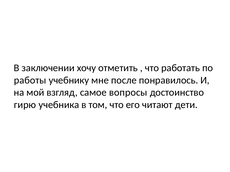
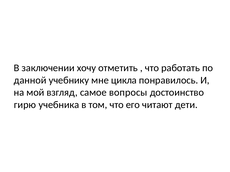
работы: работы -> данной
после: после -> цикла
